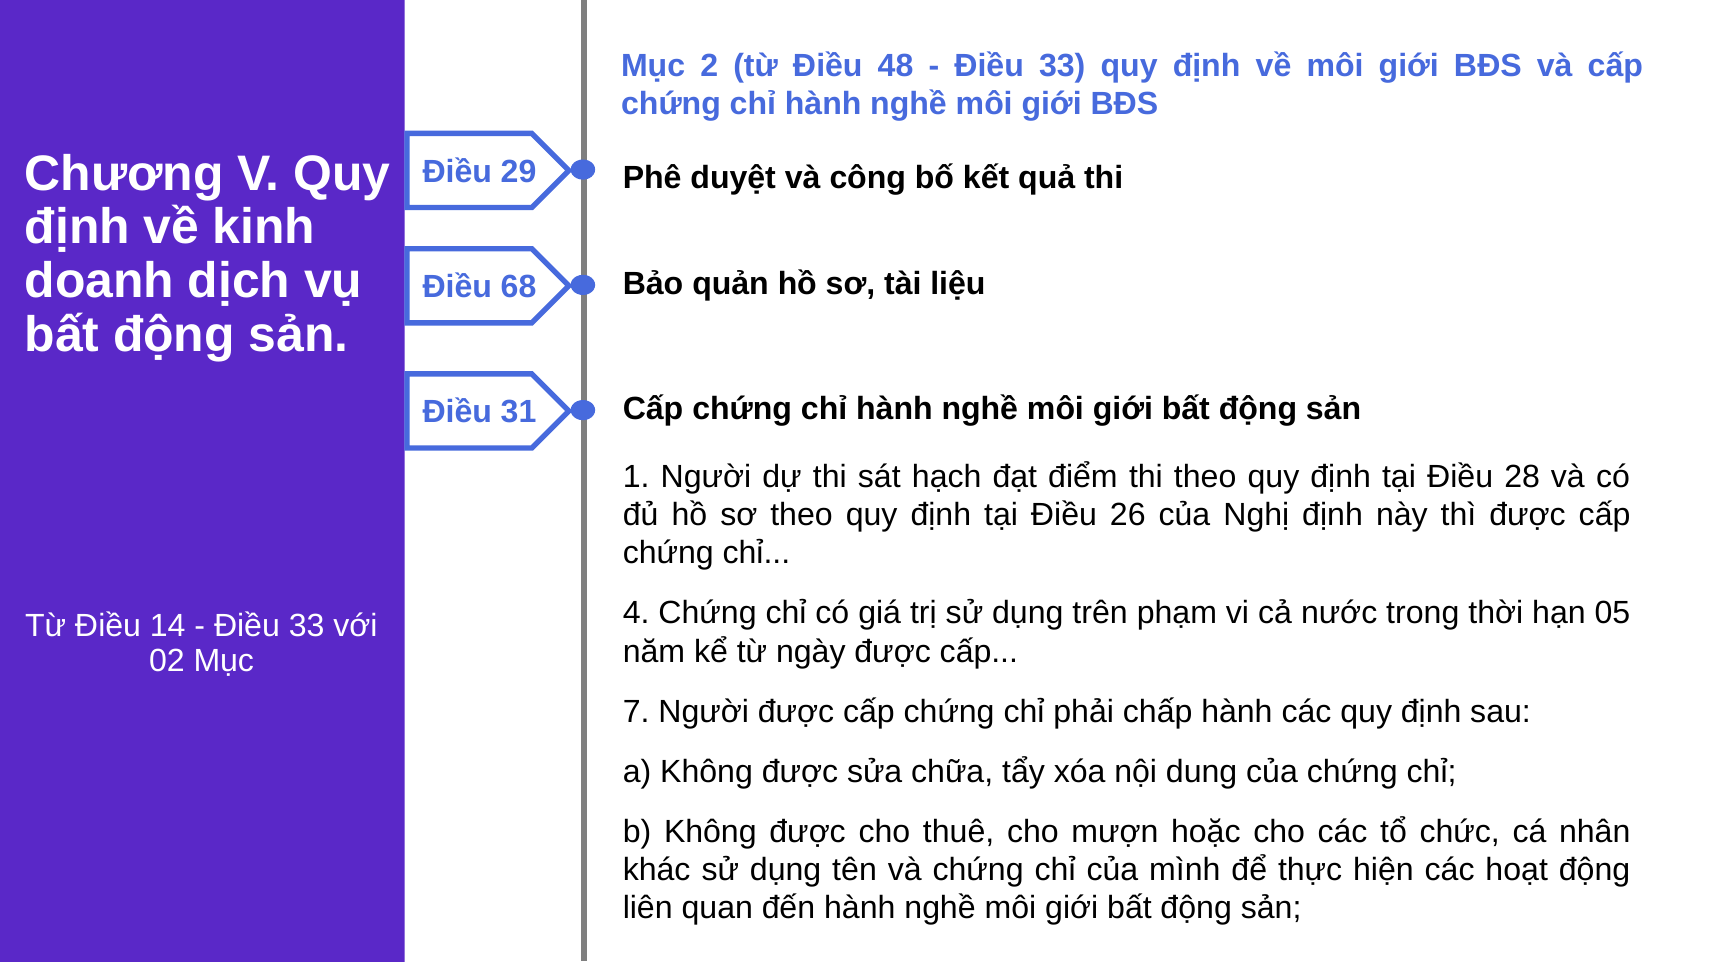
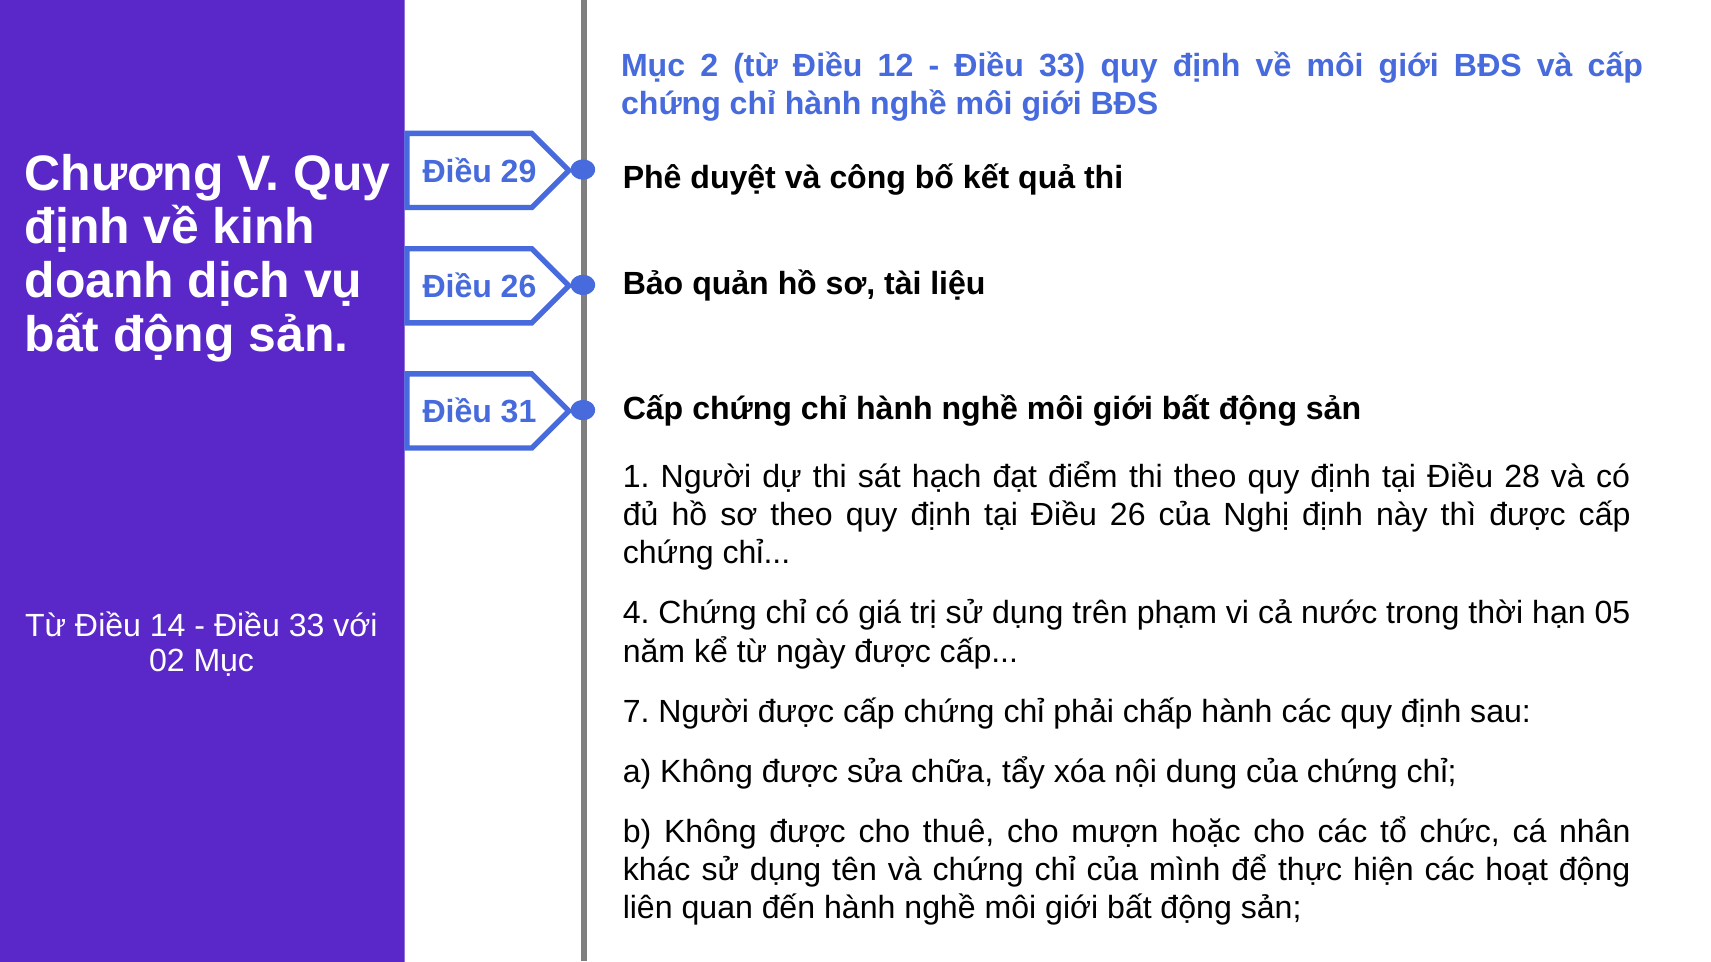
48: 48 -> 12
68 at (519, 287): 68 -> 26
